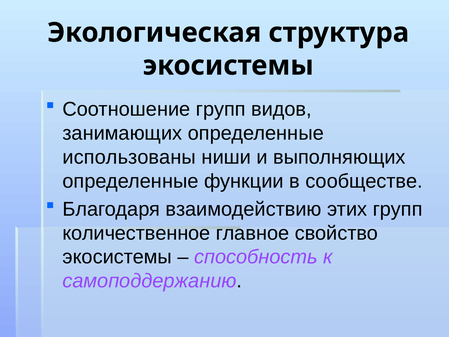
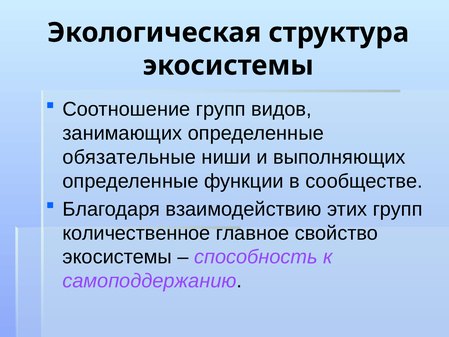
использованы: использованы -> обязательные
